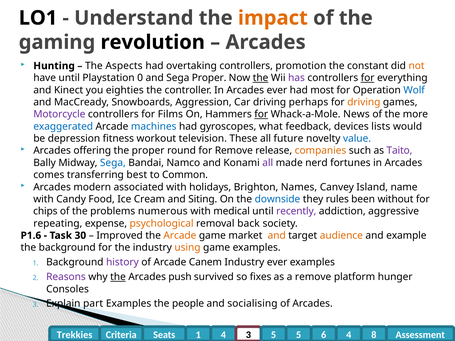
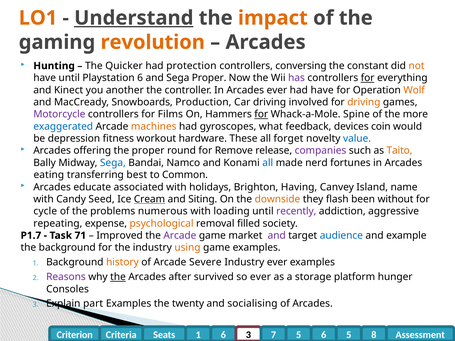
LO1 colour: black -> orange
Understand underline: none -> present
revolution colour: black -> orange
Aspects: Aspects -> Quicker
overtaking: overtaking -> protection
promotion: promotion -> conversing
Playstation 0: 0 -> 6
the at (261, 78) underline: present -> none
eighties: eighties -> another
had most: most -> have
Wolf colour: blue -> orange
Aggression: Aggression -> Production
perhaps: perhaps -> involved
News: News -> Spine
machines colour: blue -> orange
lists: lists -> coin
television: television -> hardware
future: future -> forget
companies colour: orange -> purple
Taito colour: purple -> orange
all at (268, 163) colour: purple -> blue
comes: comes -> eating
modern: modern -> educate
Names: Names -> Having
Food: Food -> Seed
Cream underline: none -> present
downside colour: blue -> orange
rules: rules -> flash
chips: chips -> cycle
medical: medical -> loading
back: back -> filled
P1.6: P1.6 -> P1.7
30: 30 -> 71
Arcade at (180, 236) colour: orange -> purple
and at (277, 236) colour: orange -> purple
audience colour: orange -> blue
history colour: purple -> orange
Canem: Canem -> Severe
push: push -> after
so fixes: fixes -> ever
a remove: remove -> storage
people: people -> twenty
1 4: 4 -> 6
3 5: 5 -> 7
6 4: 4 -> 5
Trekkies: Trekkies -> Criterion
